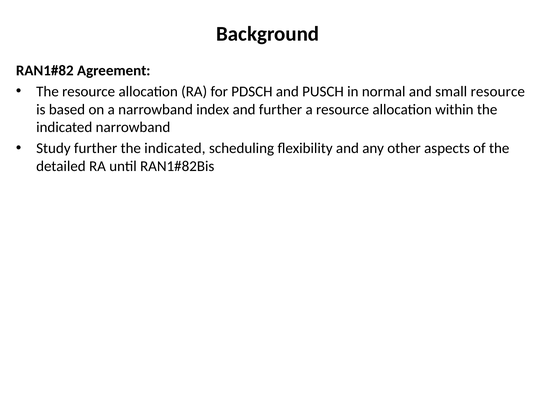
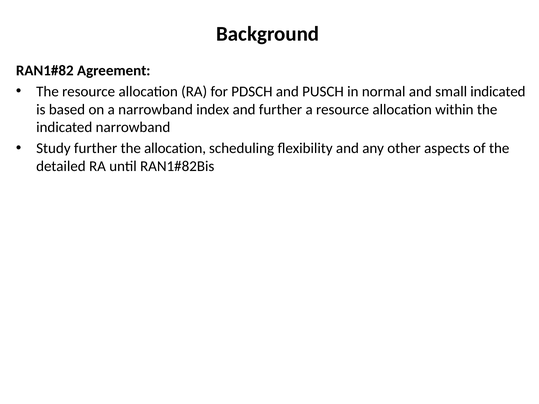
small resource: resource -> indicated
further the indicated: indicated -> allocation
